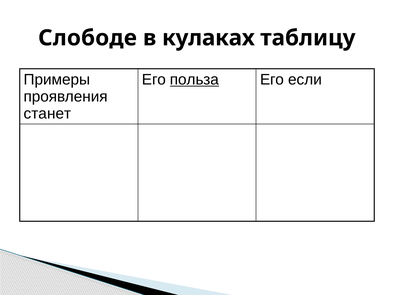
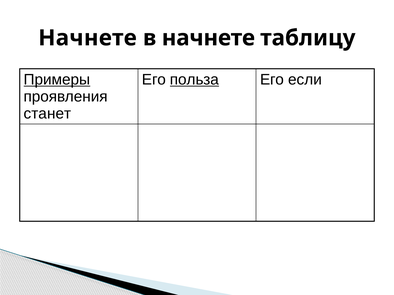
Слободе at (88, 38): Слободе -> Начнете
в кулаках: кулаках -> начнете
Примеры underline: none -> present
